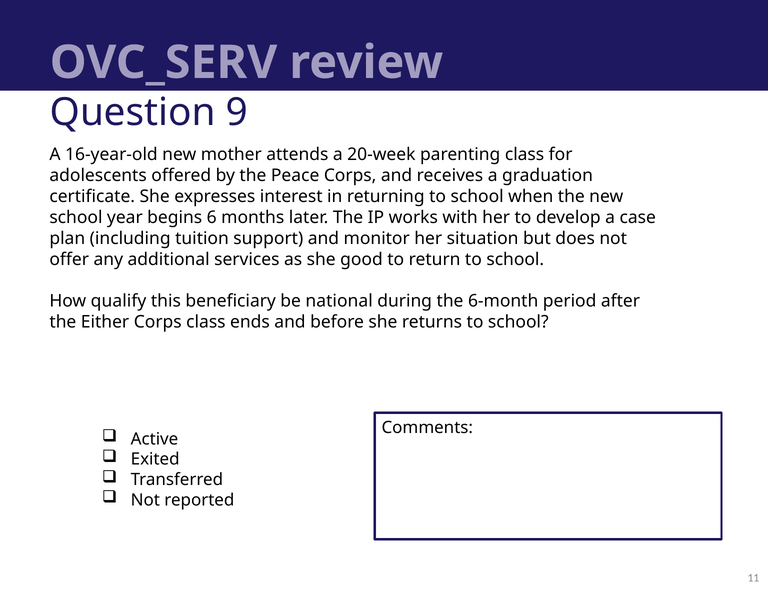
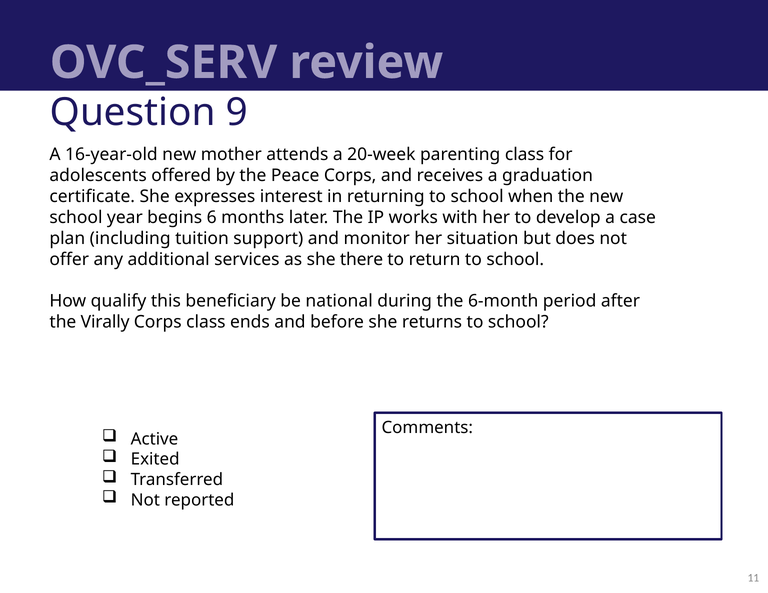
good: good -> there
Either: Either -> Virally
